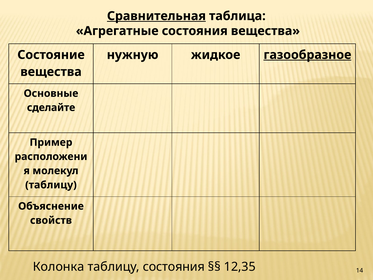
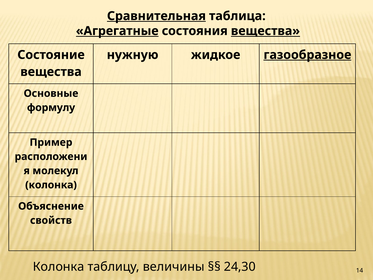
Агрегатные underline: none -> present
вещества at (265, 31) underline: none -> present
сделайте: сделайте -> формулу
таблицу at (51, 185): таблицу -> колонка
таблицу состояния: состояния -> величины
12,35: 12,35 -> 24,30
